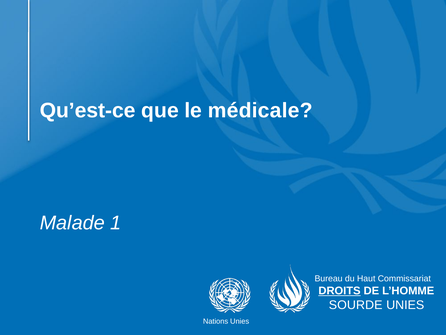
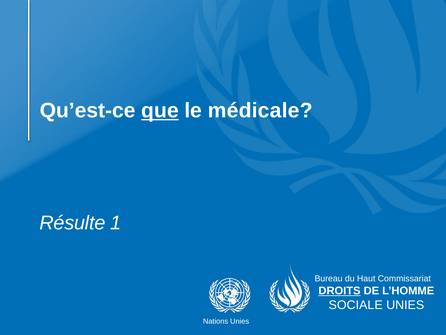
que underline: none -> present
Malade: Malade -> Résulte
SOURDE: SOURDE -> SOCIALE
